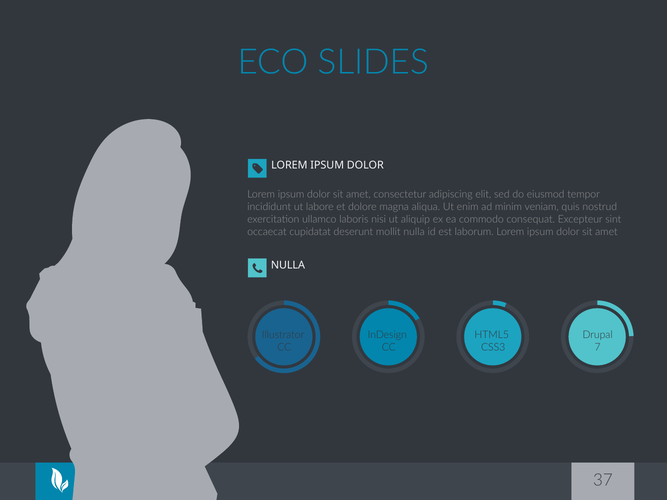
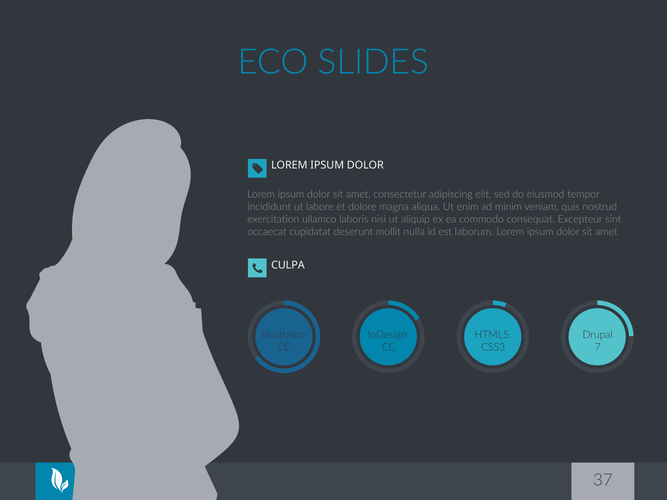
NULLA at (288, 265): NULLA -> CULPA
